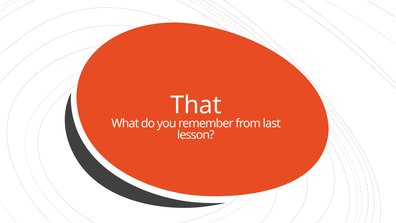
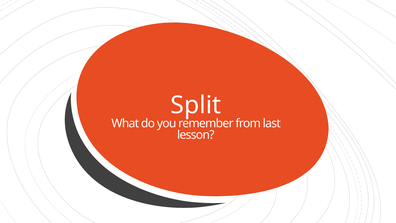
That: That -> Split
